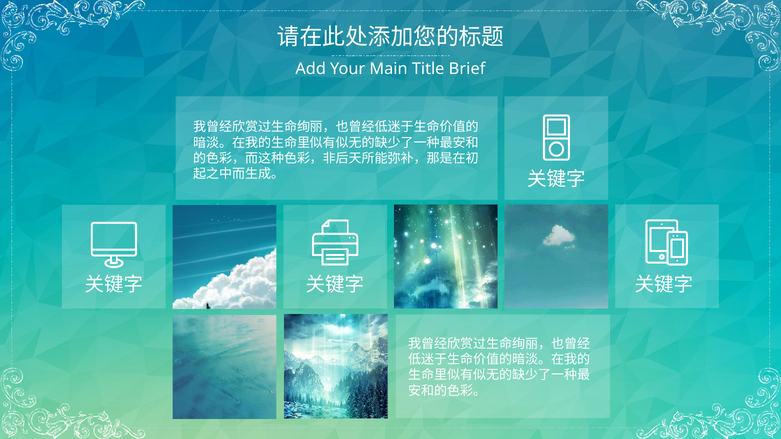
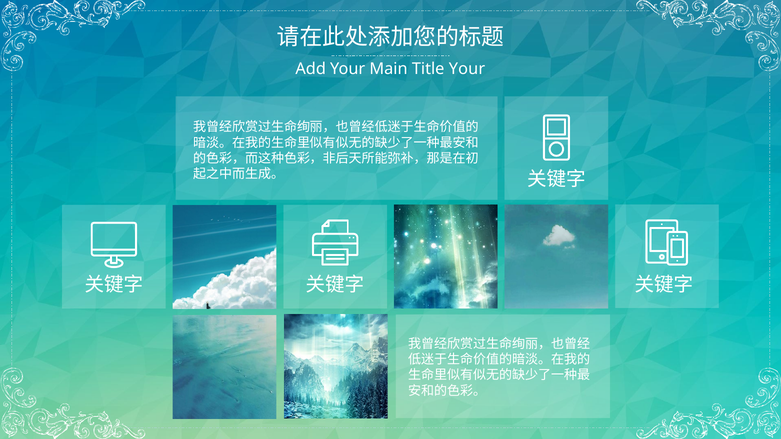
Title Brief: Brief -> Your
